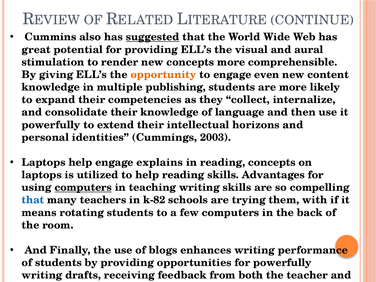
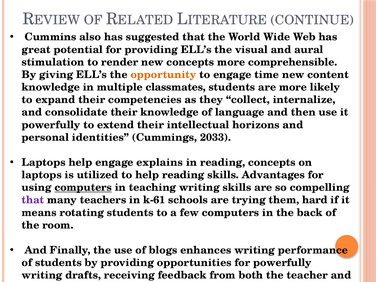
suggested underline: present -> none
even: even -> time
publishing: publishing -> classmates
2003: 2003 -> 2033
that at (33, 200) colour: blue -> purple
k-82: k-82 -> k-61
with: with -> hard
